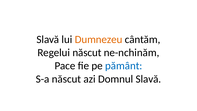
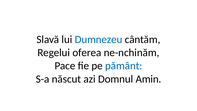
Dumnezeu colour: orange -> blue
Regelui născut: născut -> oferea
Domnul Slavă: Slavă -> Amin
